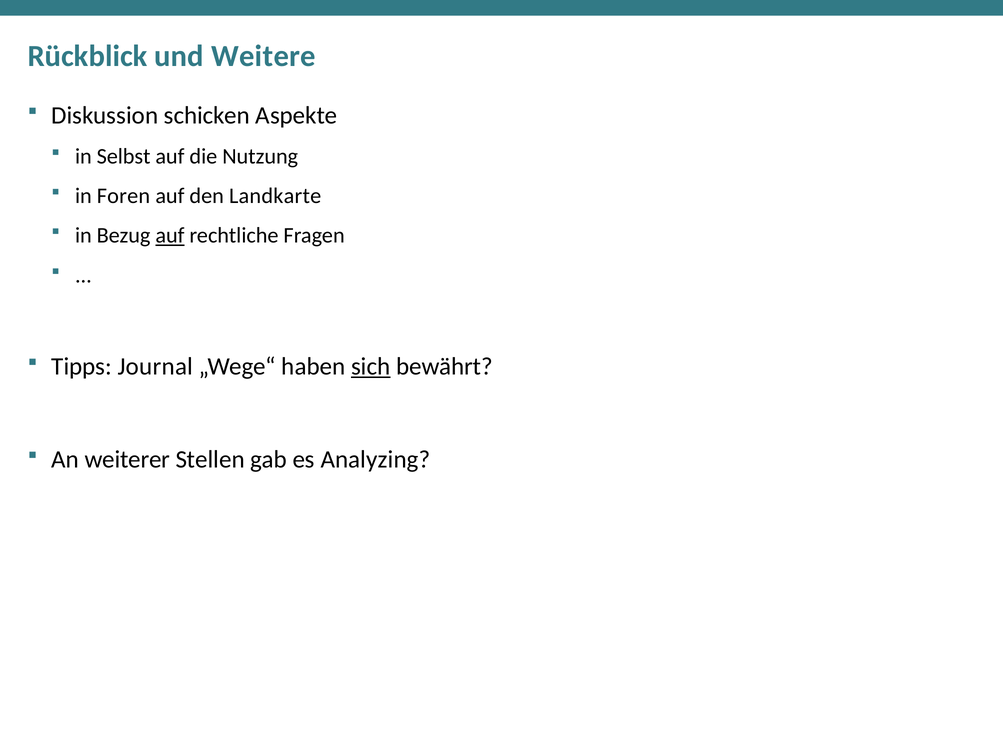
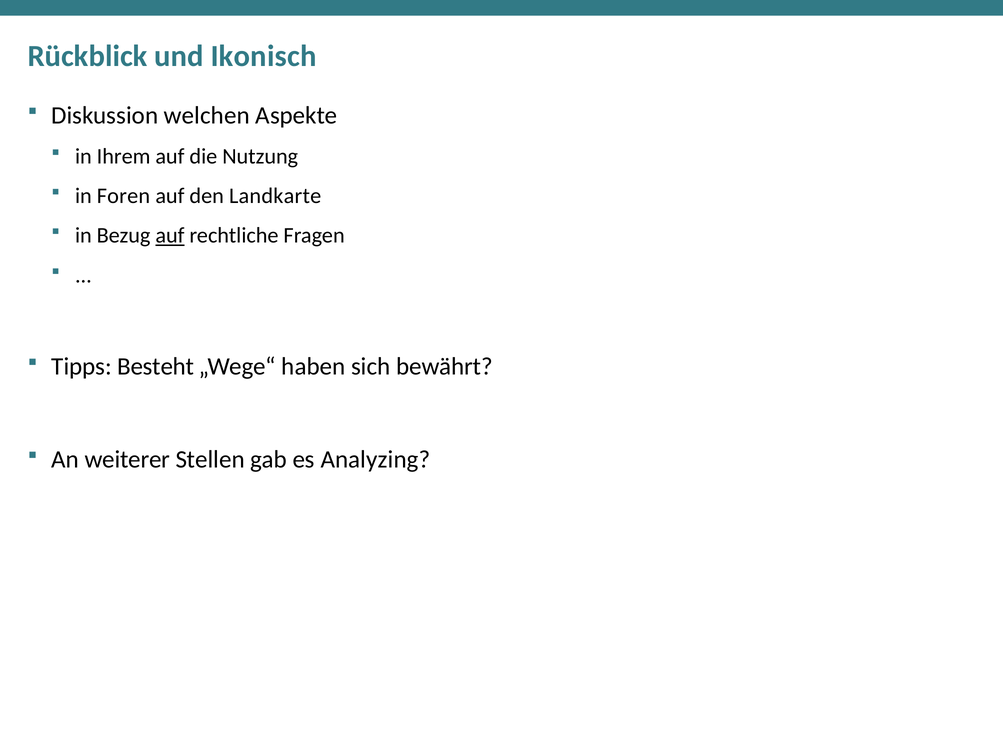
Weitere: Weitere -> Ikonisch
schicken: schicken -> welchen
Selbst: Selbst -> Ihrem
Journal: Journal -> Besteht
sich underline: present -> none
